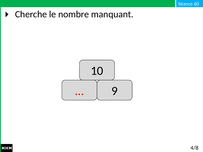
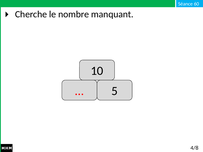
9: 9 -> 5
